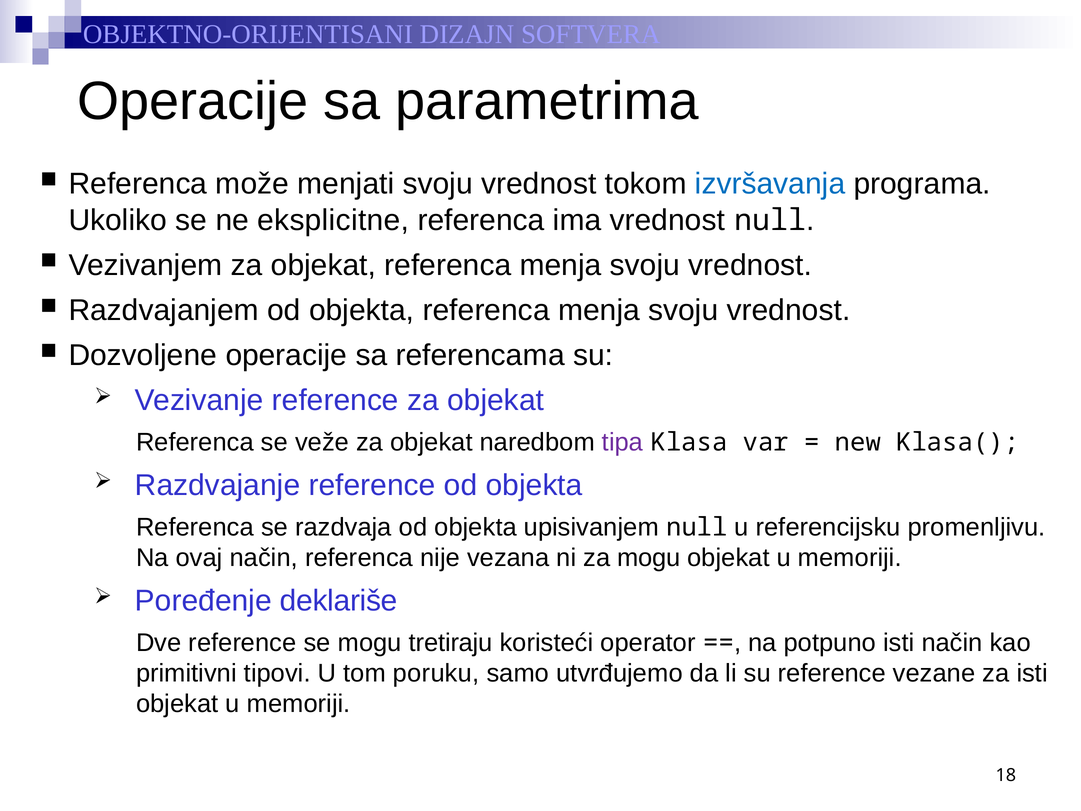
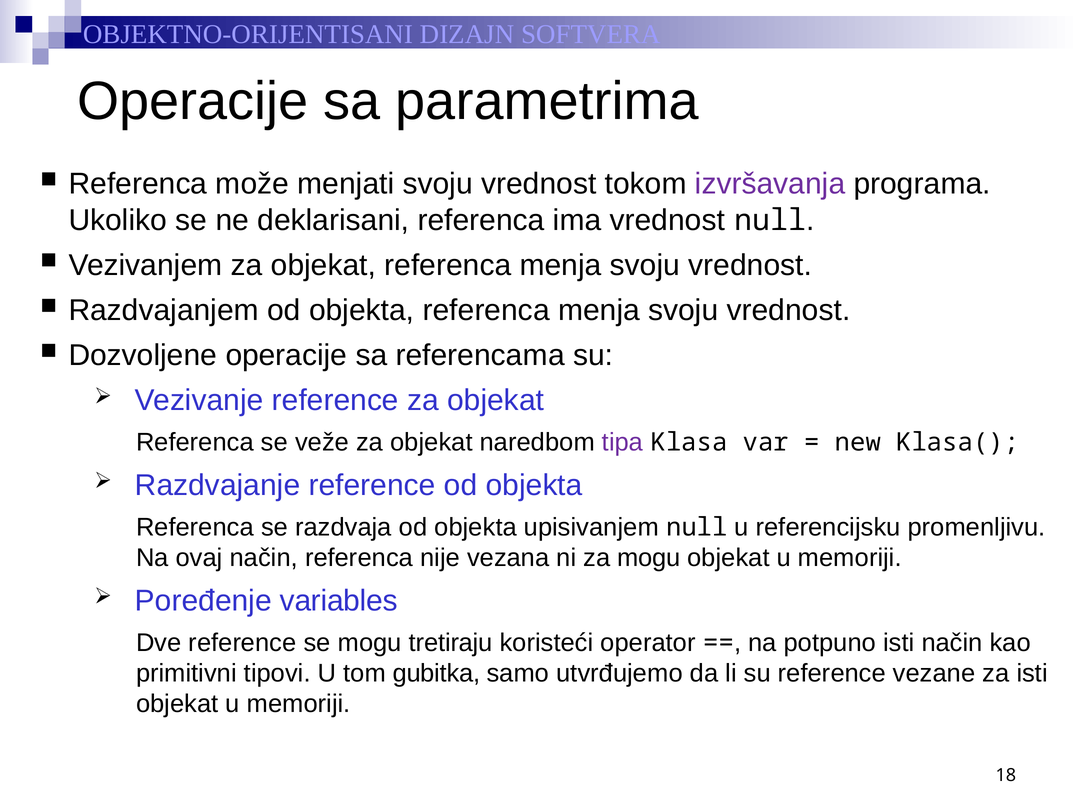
izvršavanja colour: blue -> purple
eksplicitne: eksplicitne -> deklarisani
deklariše: deklariše -> variables
poruku: poruku -> gubitka
